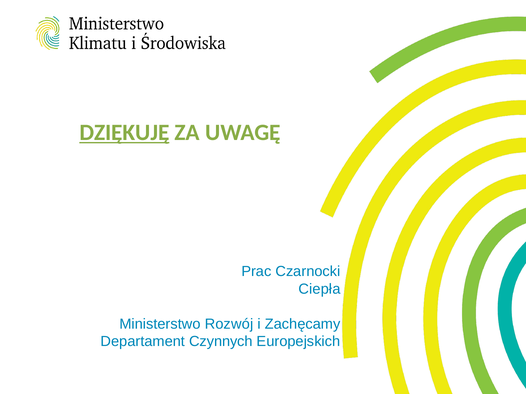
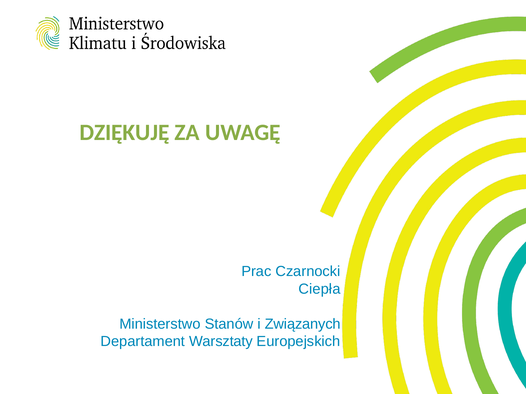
DZIĘKUJĘ underline: present -> none
Rozwój: Rozwój -> Stanów
Zachęcamy: Zachęcamy -> Związanych
Czynnych: Czynnych -> Warsztaty
